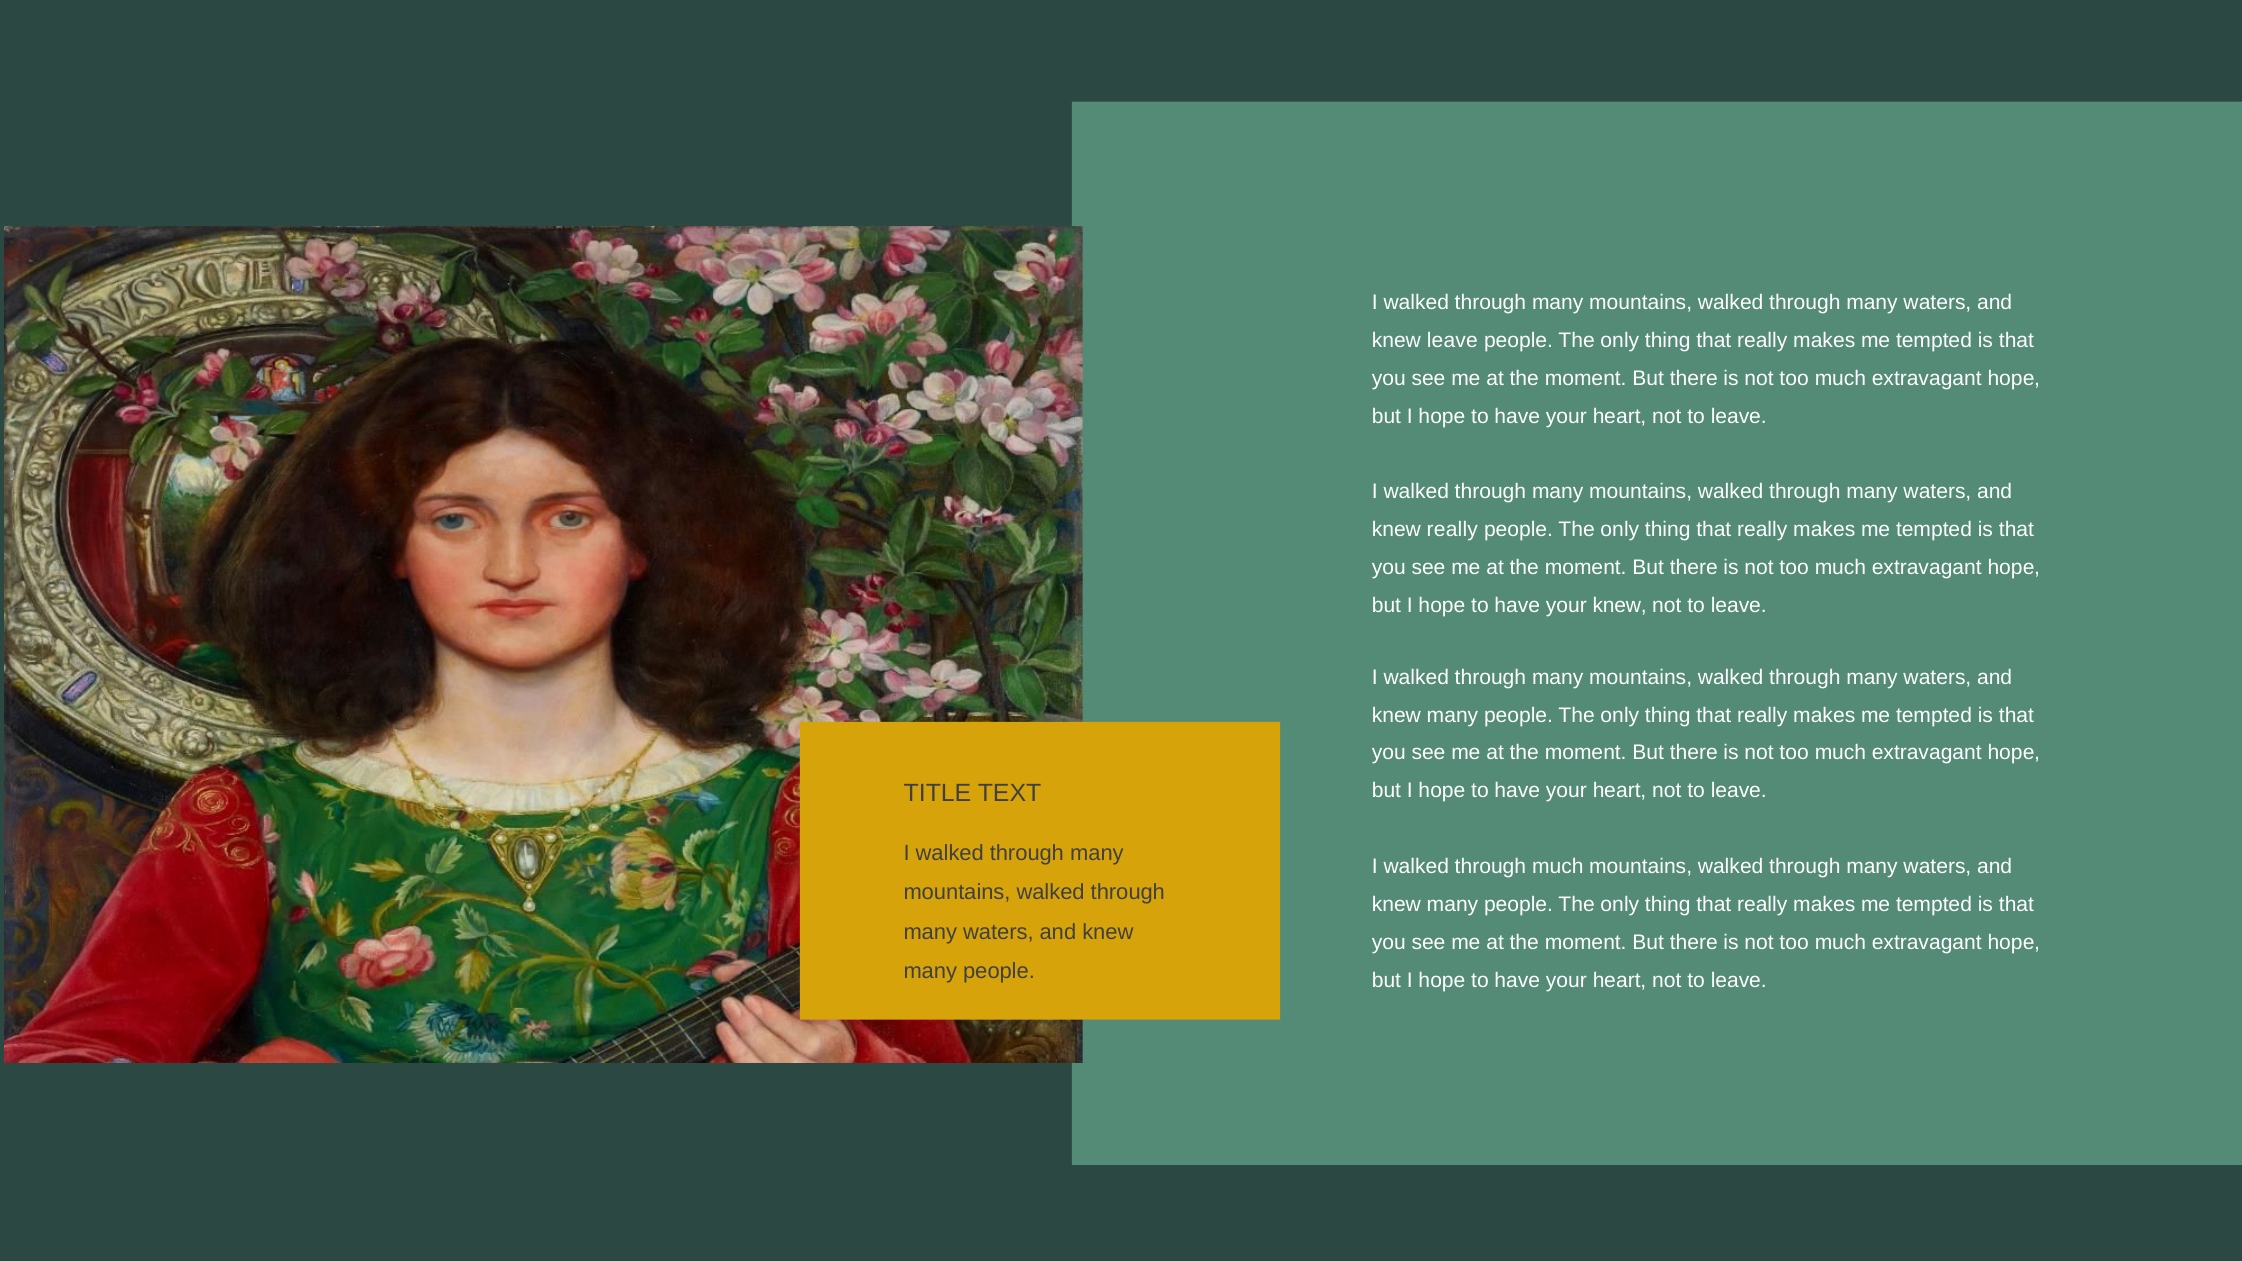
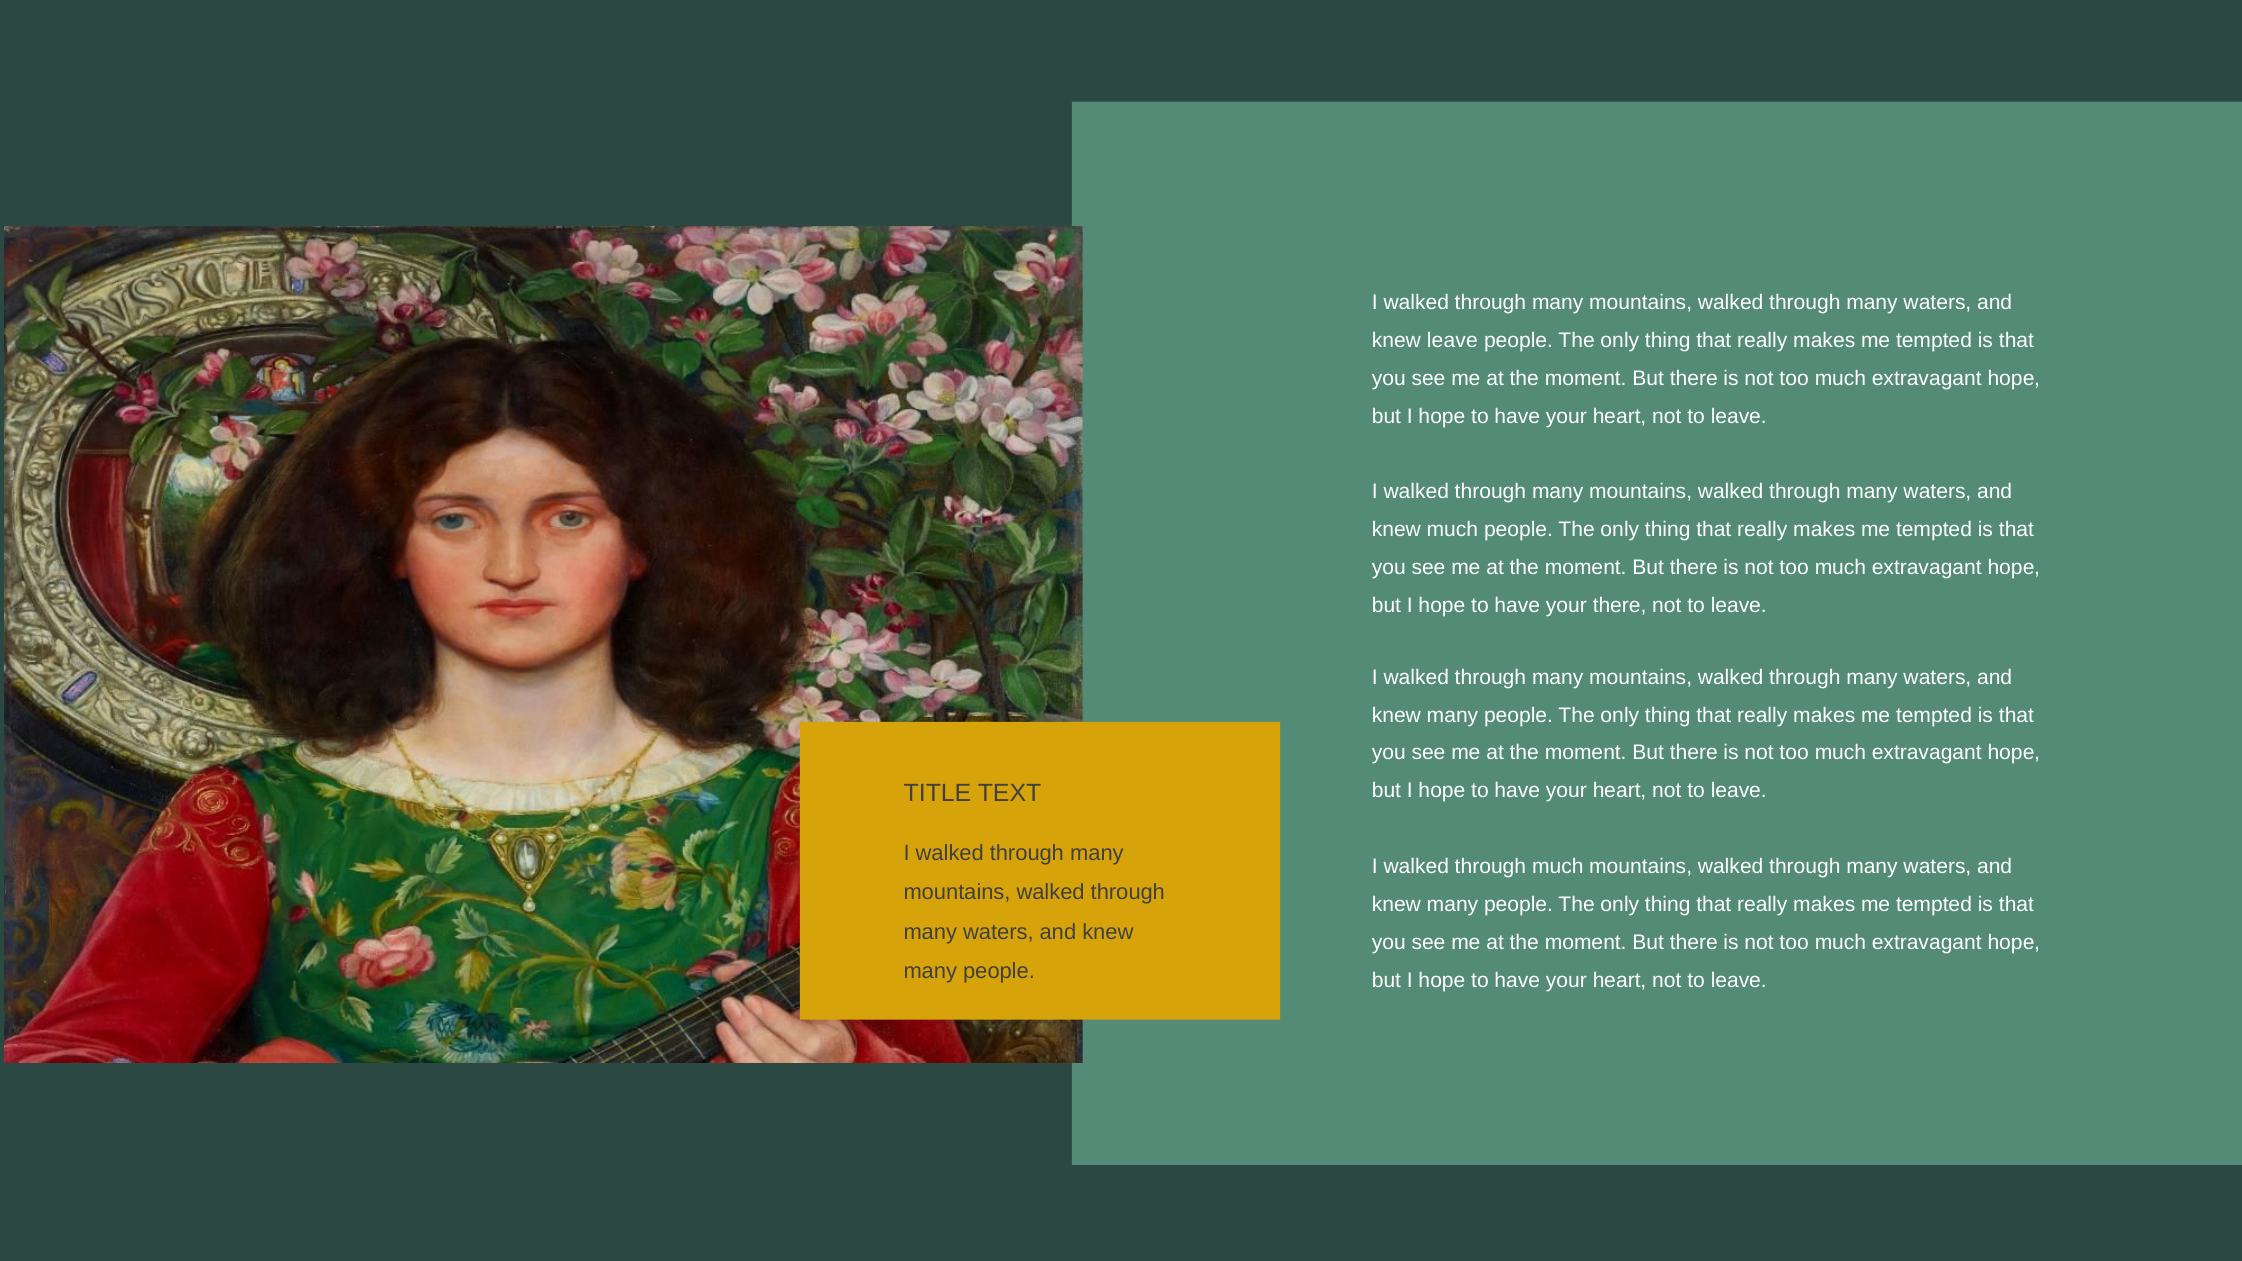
knew really: really -> much
your knew: knew -> there
